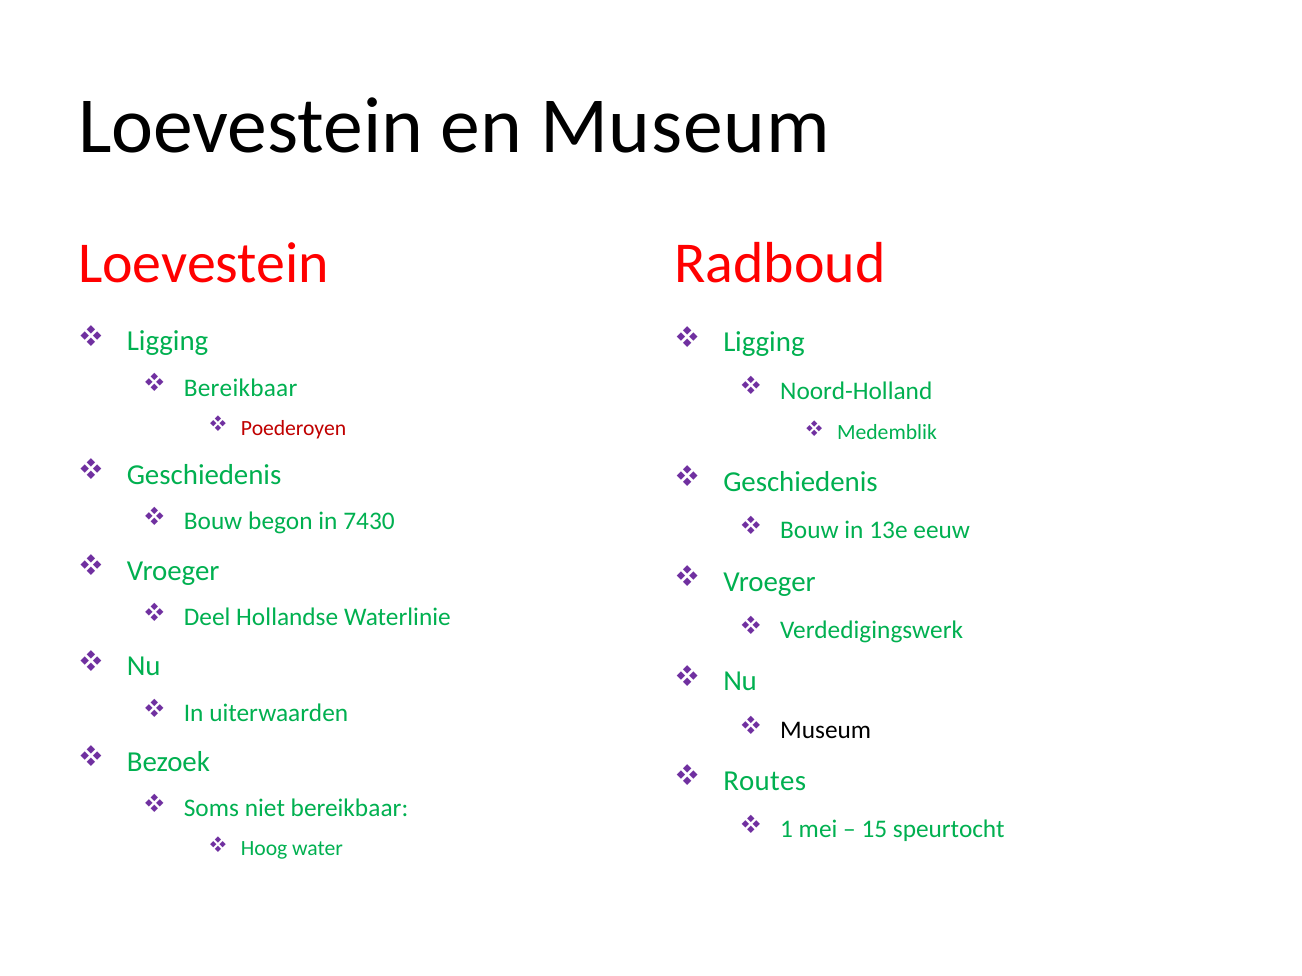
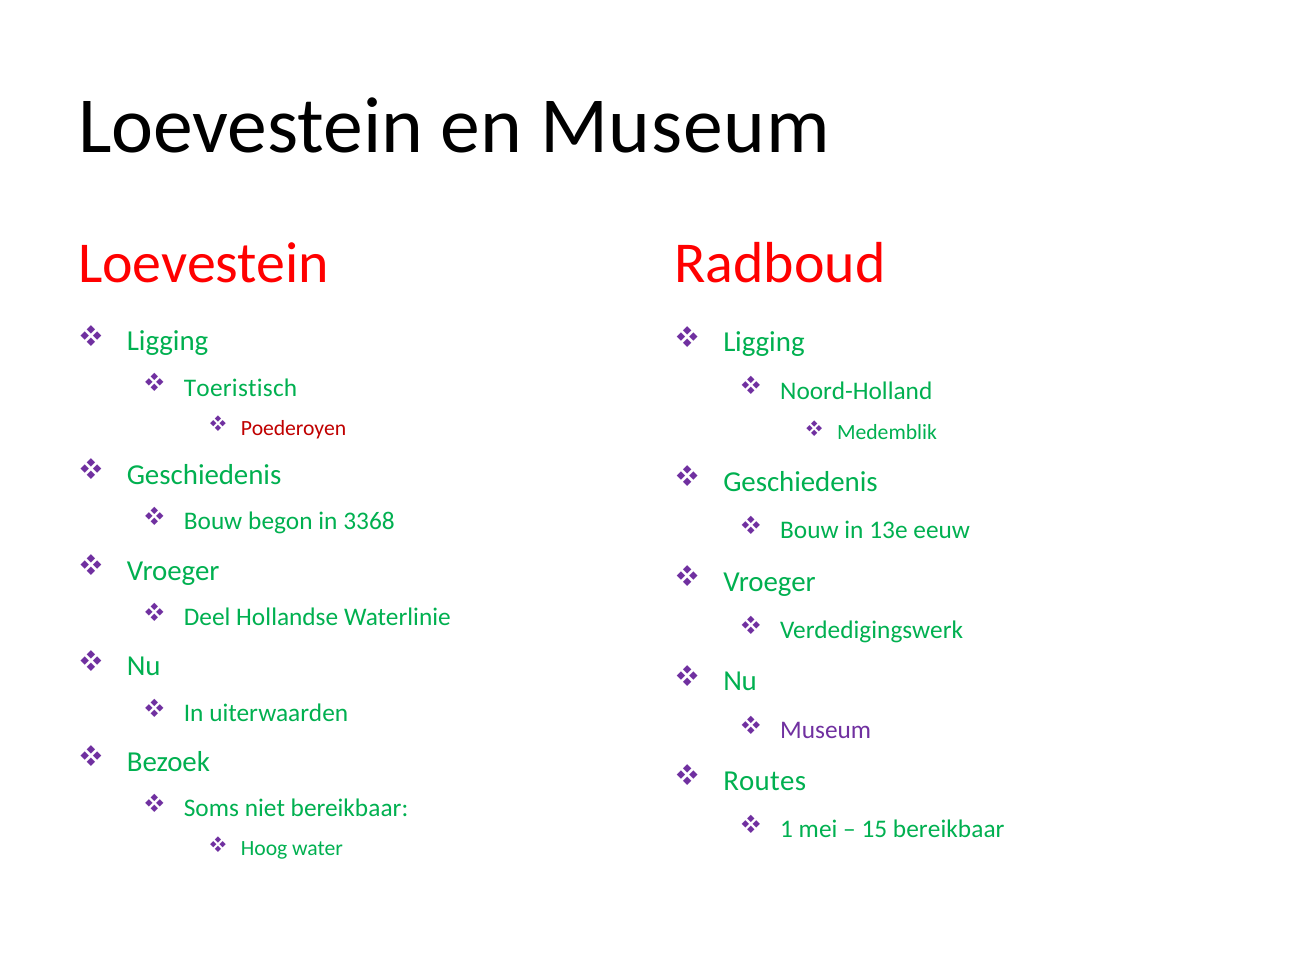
Bereikbaar at (241, 388): Bereikbaar -> Toeristisch
7430: 7430 -> 3368
Museum at (826, 730) colour: black -> purple
15 speurtocht: speurtocht -> bereikbaar
